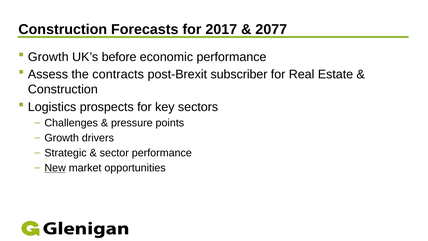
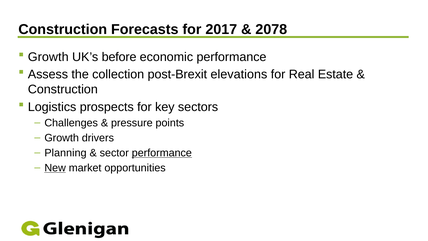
2077: 2077 -> 2078
contracts: contracts -> collection
subscriber: subscriber -> elevations
Strategic: Strategic -> Planning
performance at (162, 153) underline: none -> present
